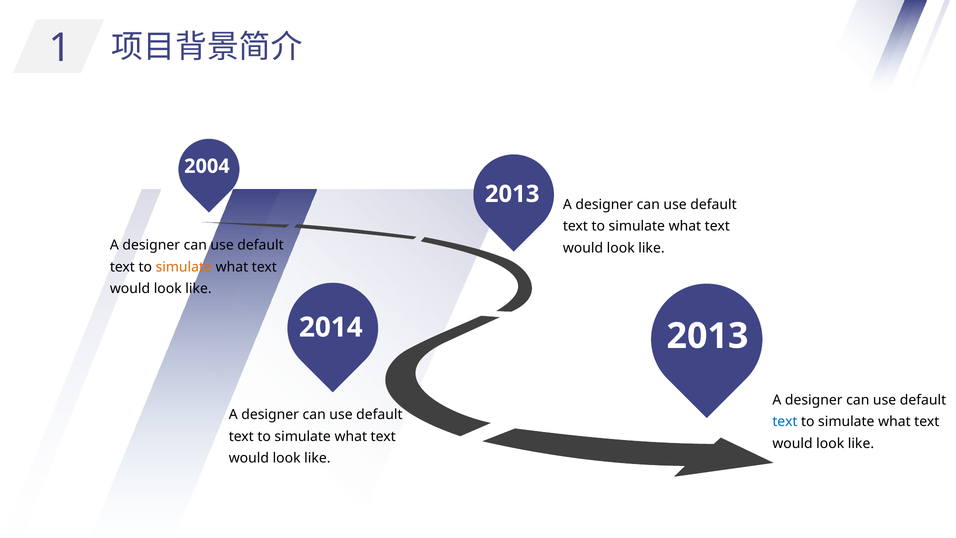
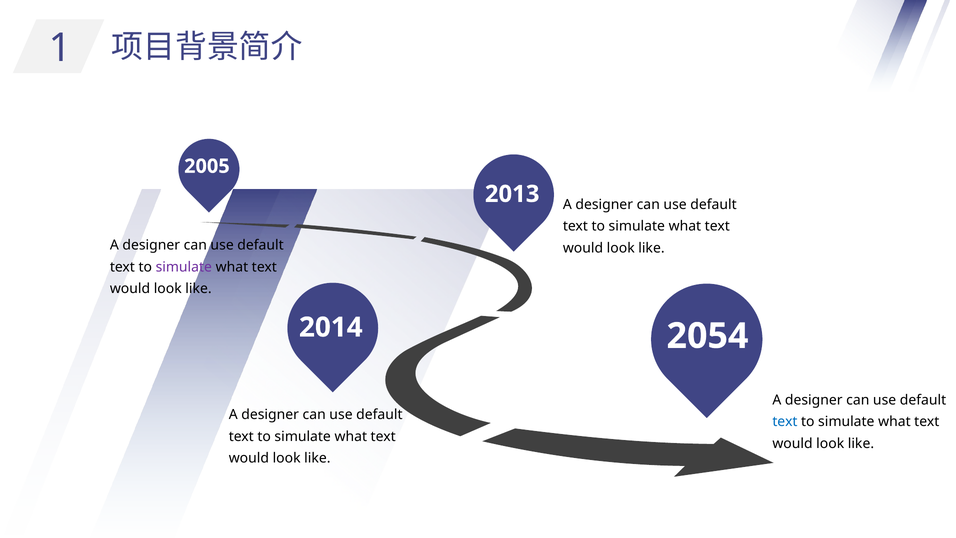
2004: 2004 -> 2005
simulate at (184, 267) colour: orange -> purple
2013 at (708, 336): 2013 -> 2054
